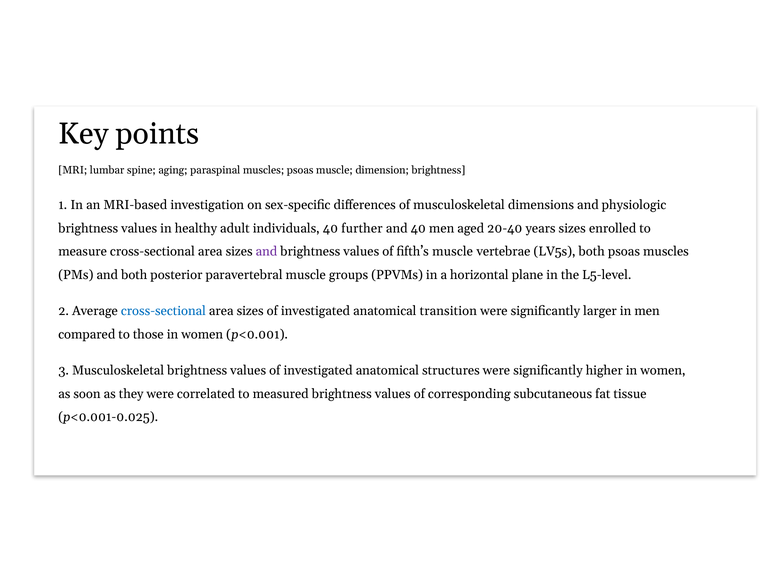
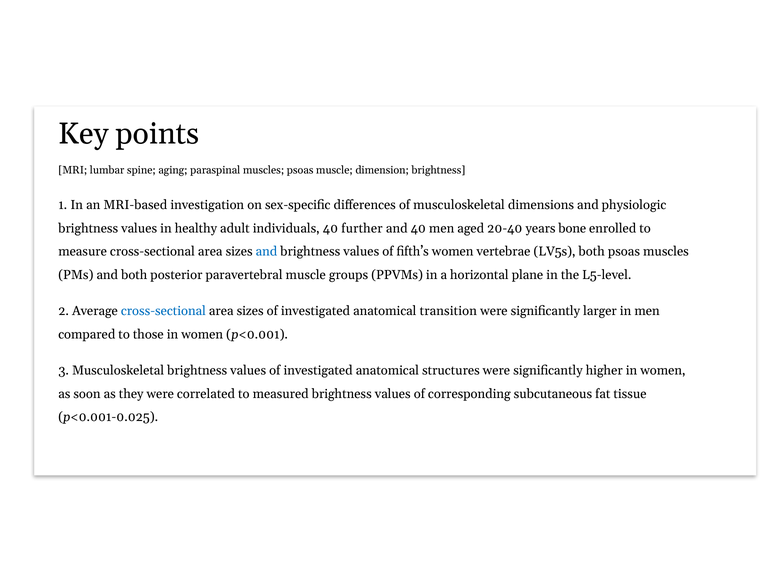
years sizes: sizes -> bone
and at (266, 252) colour: purple -> blue
fifth’s muscle: muscle -> women
